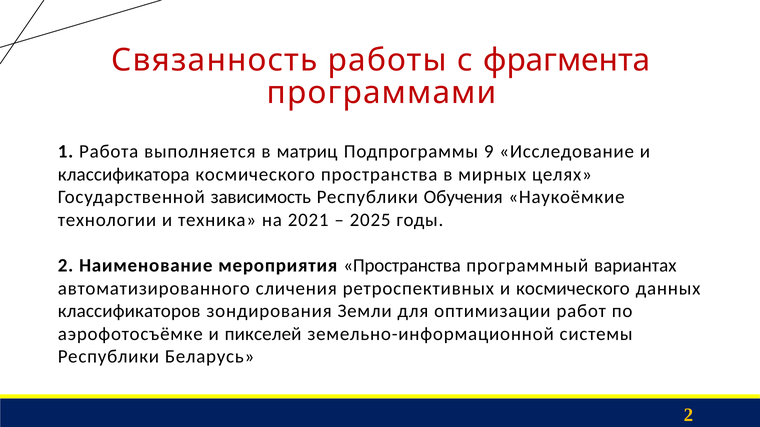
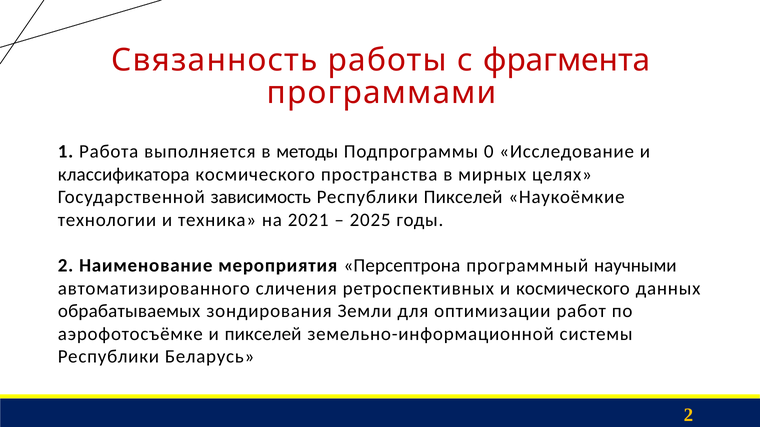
матриц: матриц -> методы
9: 9 -> 0
Республики Обучения: Обучения -> Пикселей
мероприятия Пространства: Пространства -> Персептрона
вариантах: вариантах -> научными
классификаторов: классификаторов -> обрабатываемых
